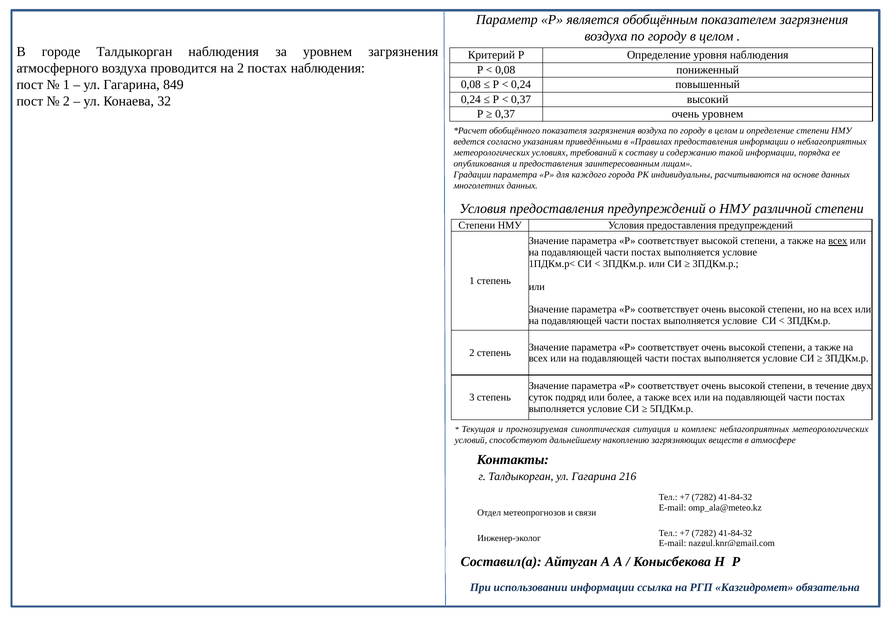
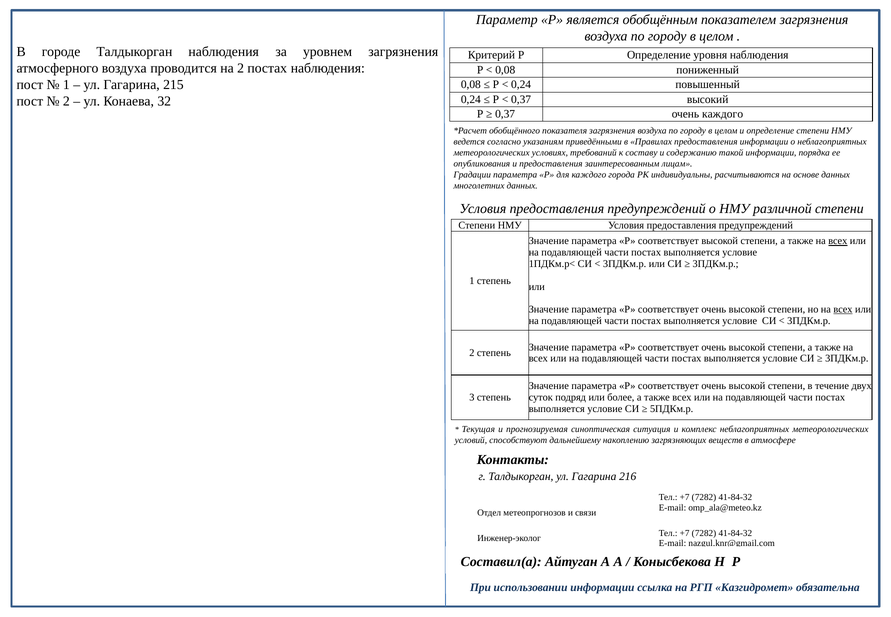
849: 849 -> 215
очень уровнем: уровнем -> каждого
всех at (843, 309) underline: none -> present
